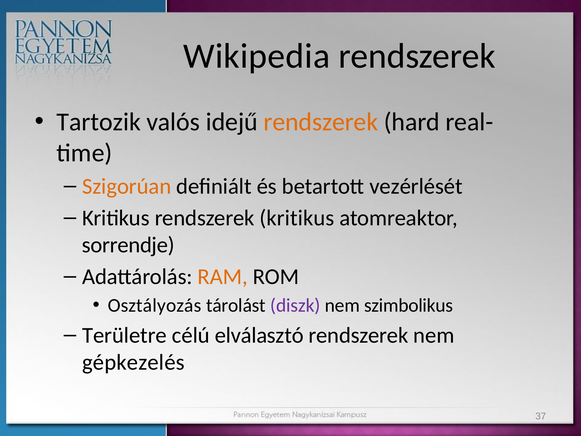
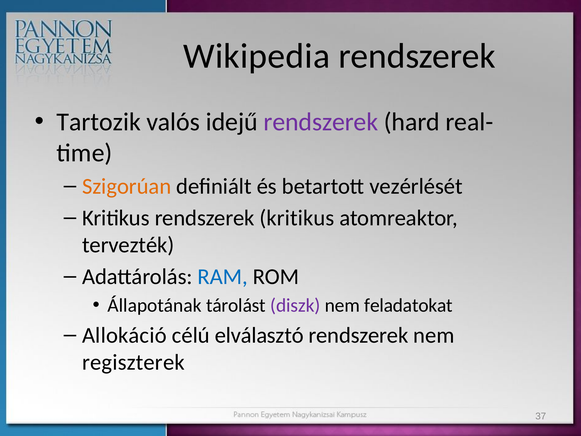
rendszerek at (321, 122) colour: orange -> purple
sorrendje: sorrendje -> tervezték
RAM colour: orange -> blue
Osztályozás: Osztályozás -> Állapotának
szimbolikus: szimbolikus -> feladatokat
Területre: Területre -> Allokáció
gépkezelés: gépkezelés -> regiszterek
